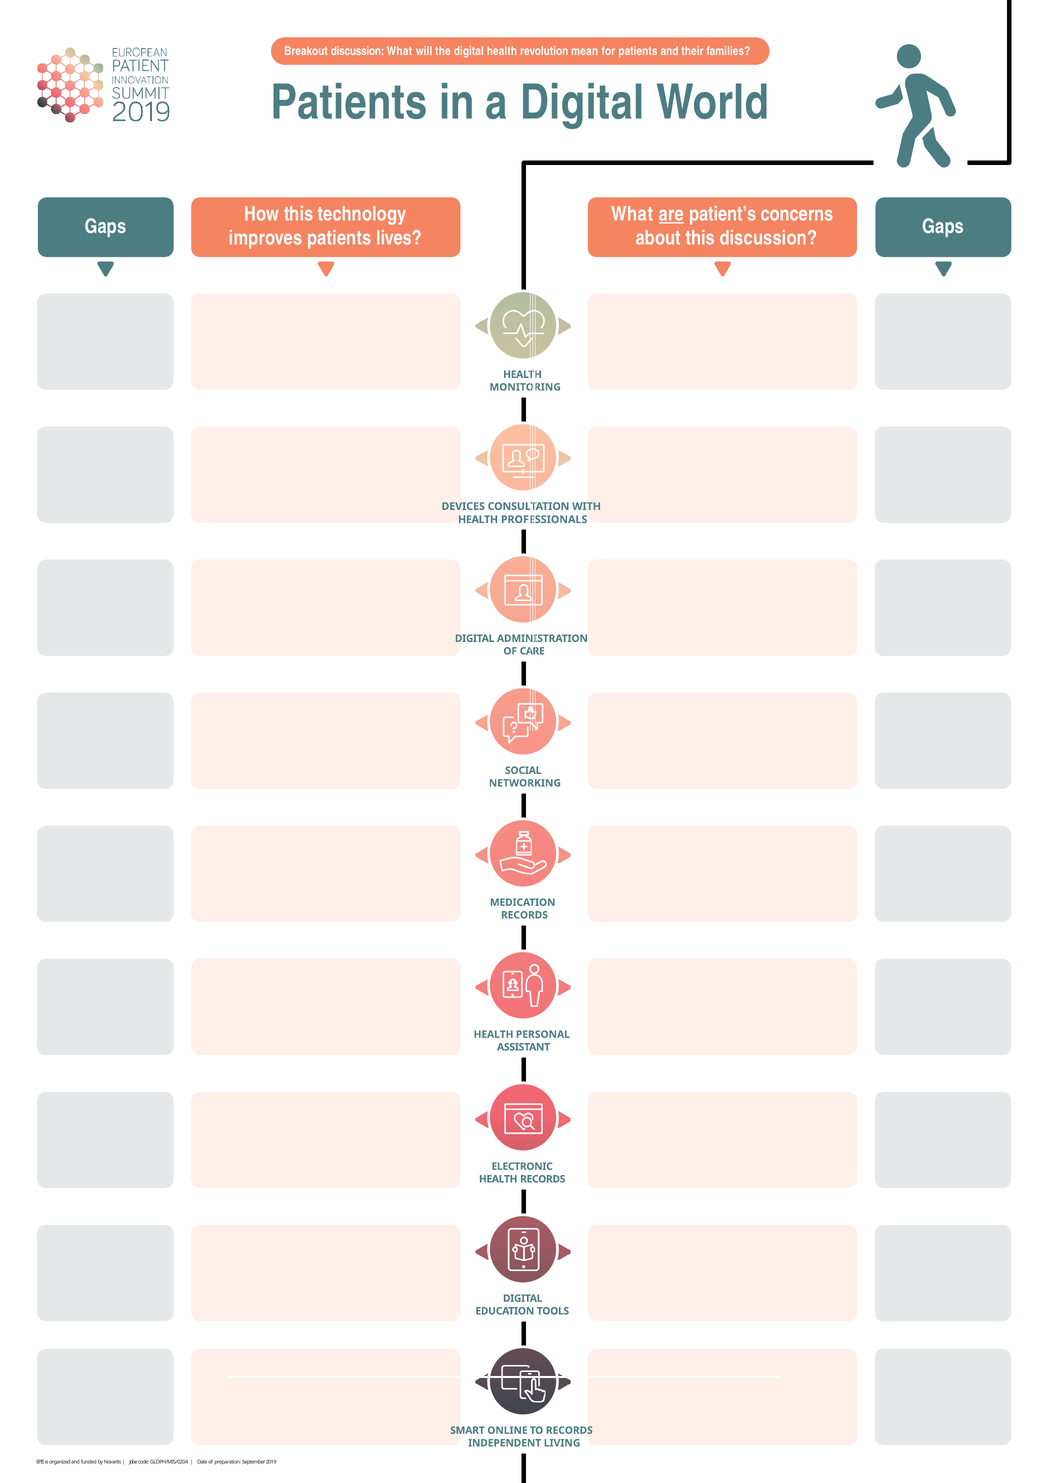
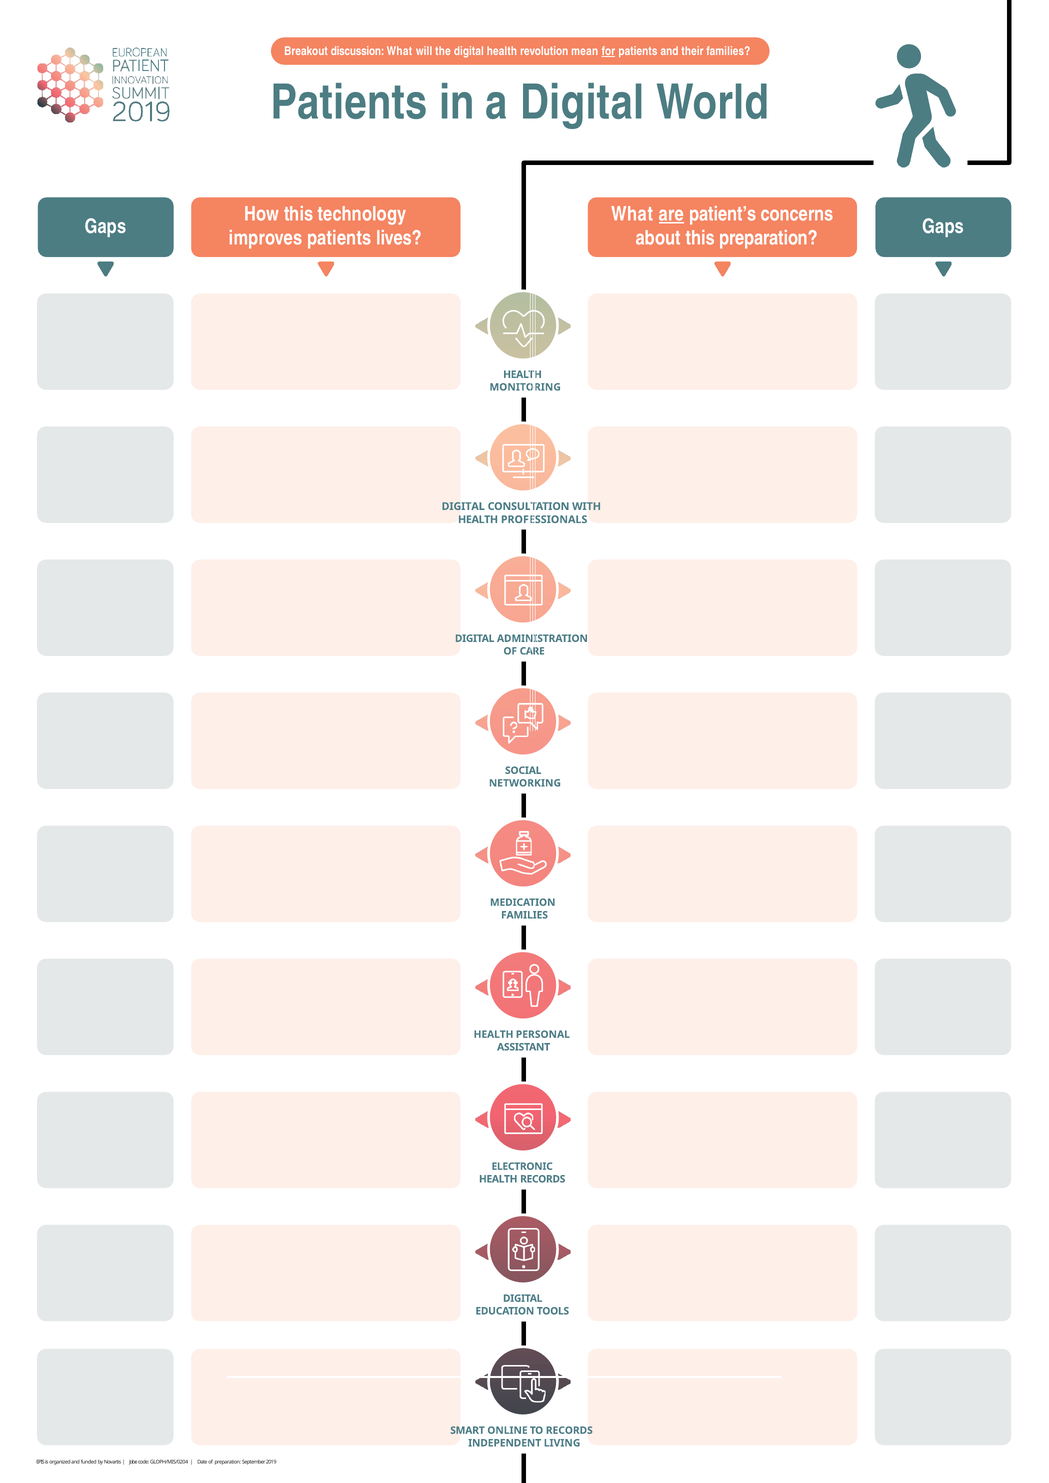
for underline: none -> present
this discussion: discussion -> preparation
DEVICES at (463, 506): DEVICES -> DIGITAL
RECORDS at (524, 915): RECORDS -> FAMILIES
